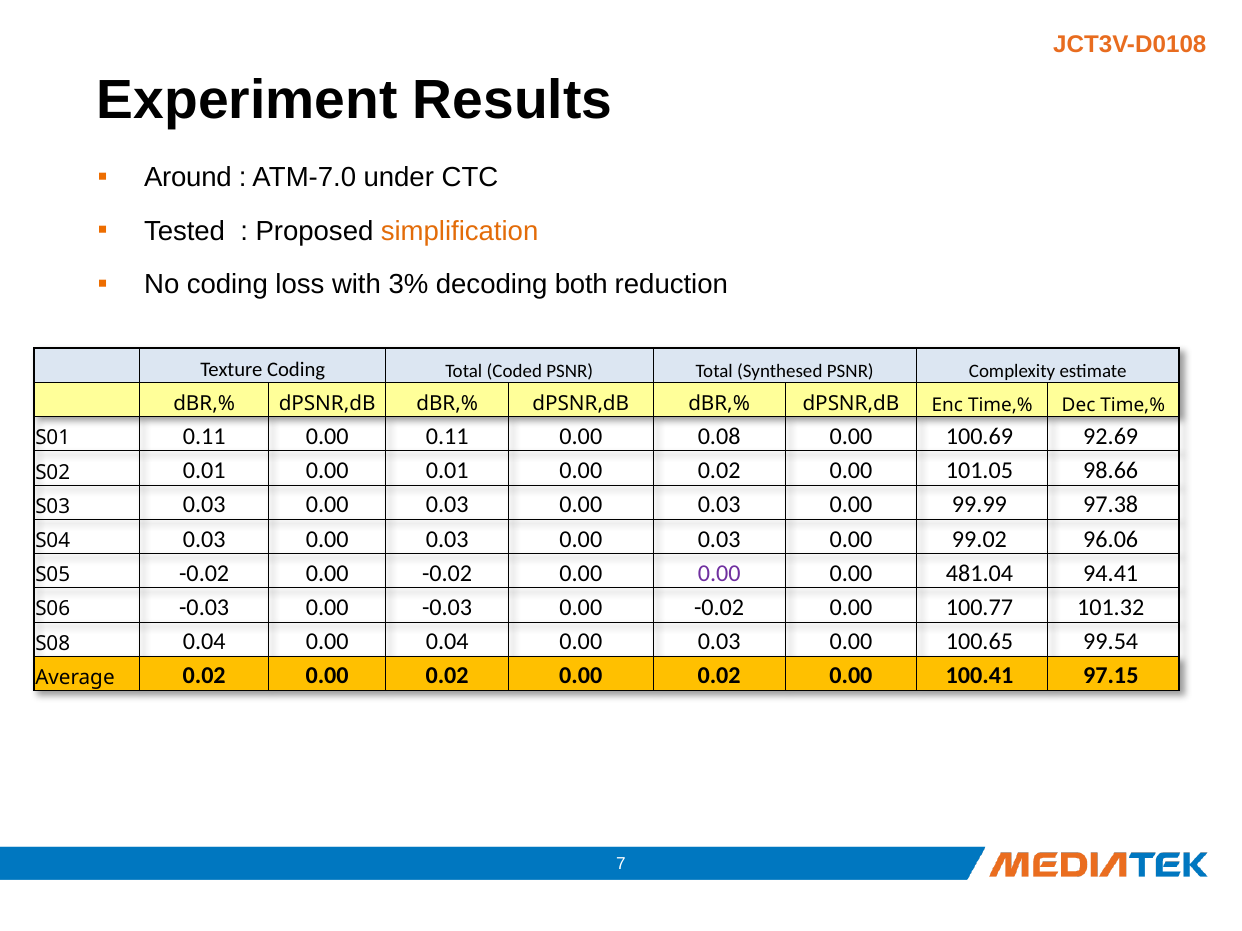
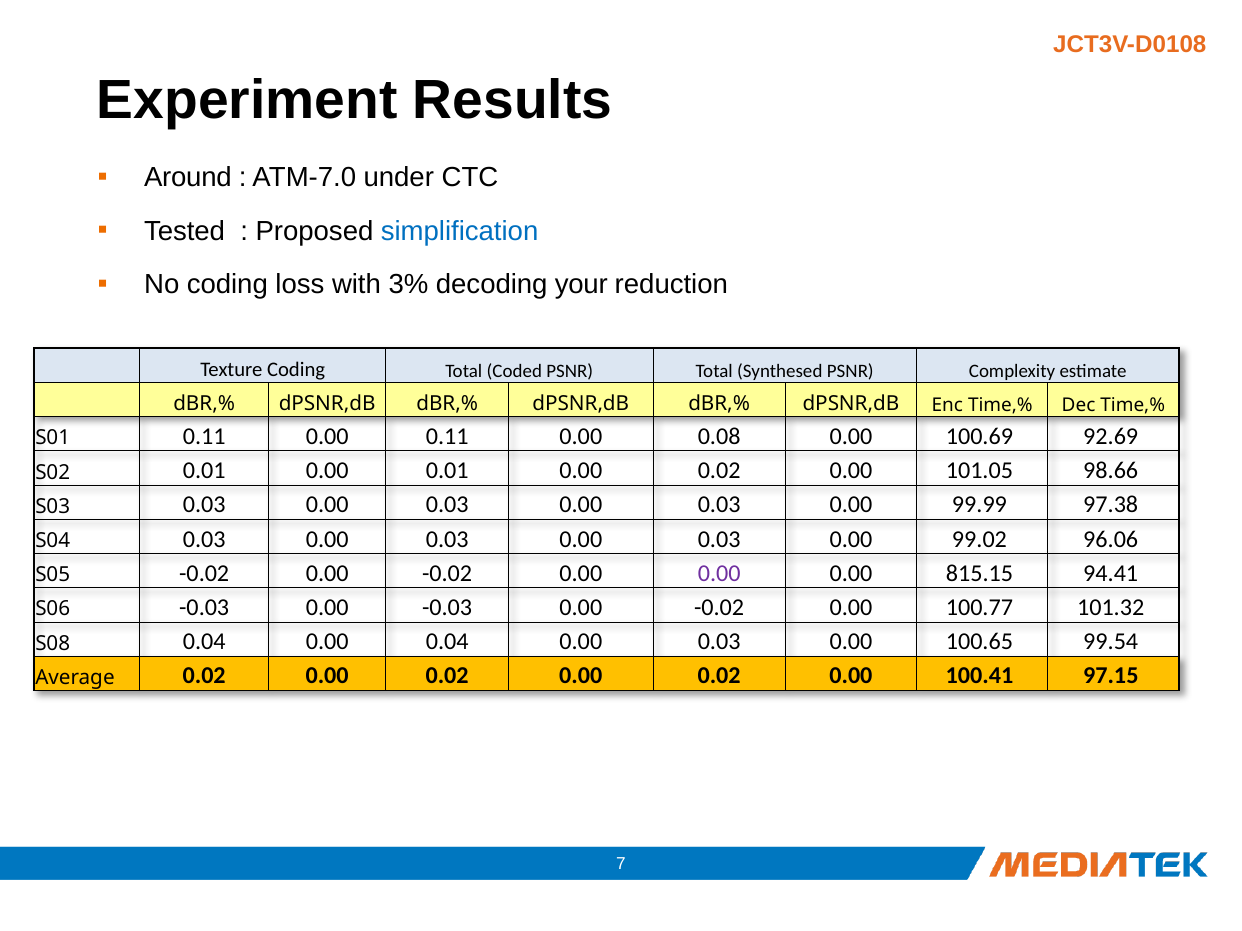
simplification colour: orange -> blue
both: both -> your
481.04: 481.04 -> 815.15
